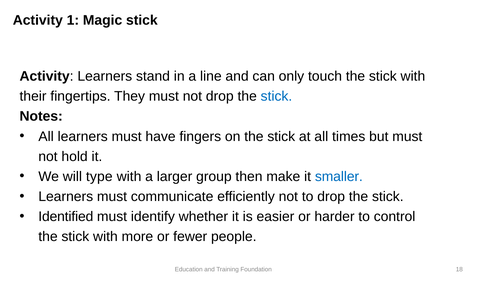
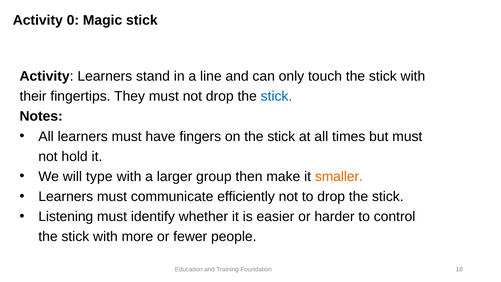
1: 1 -> 0
smaller colour: blue -> orange
Identified: Identified -> Listening
